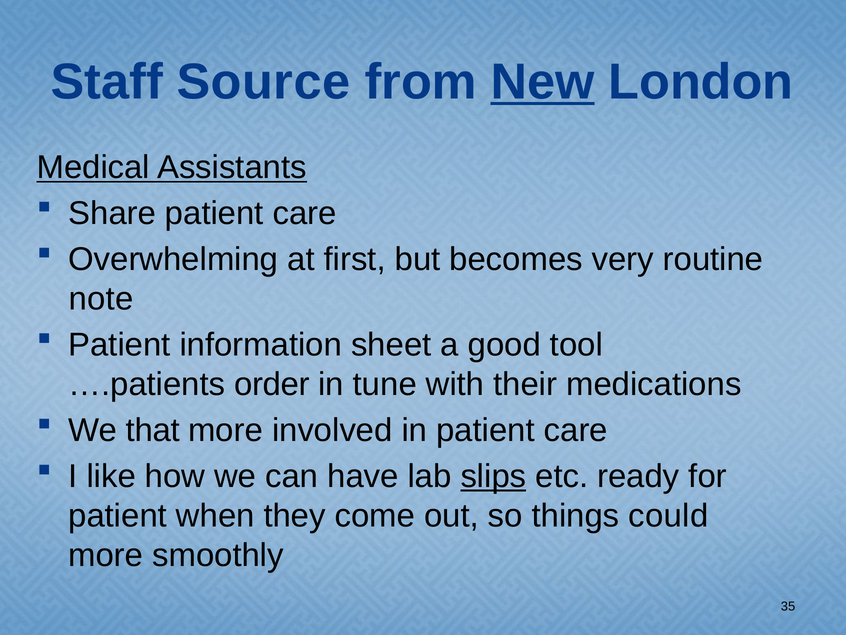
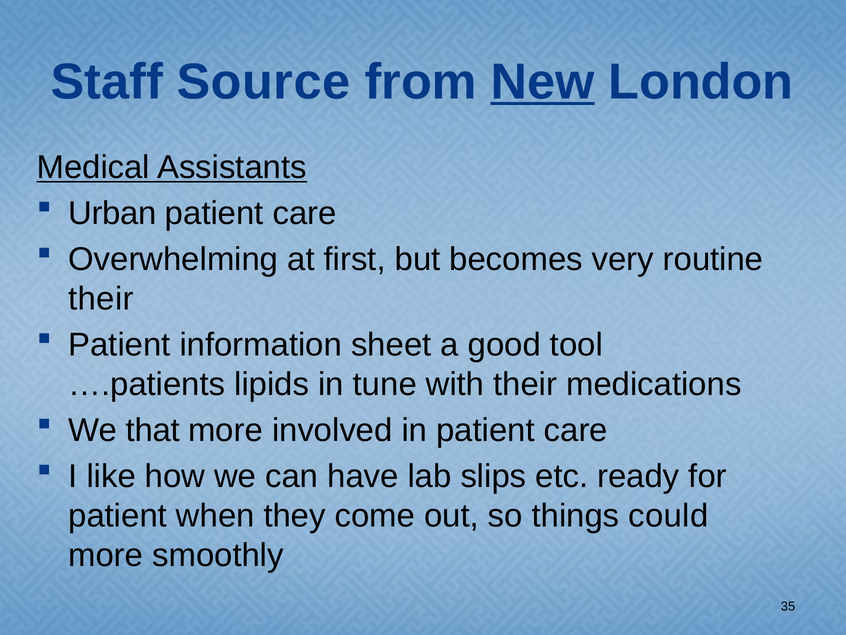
Share: Share -> Urban
note at (101, 299): note -> their
order: order -> lipids
slips underline: present -> none
